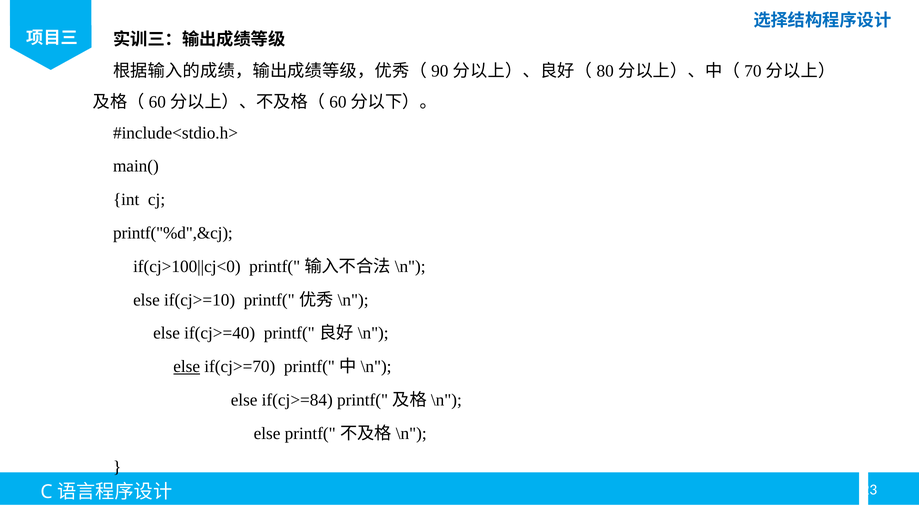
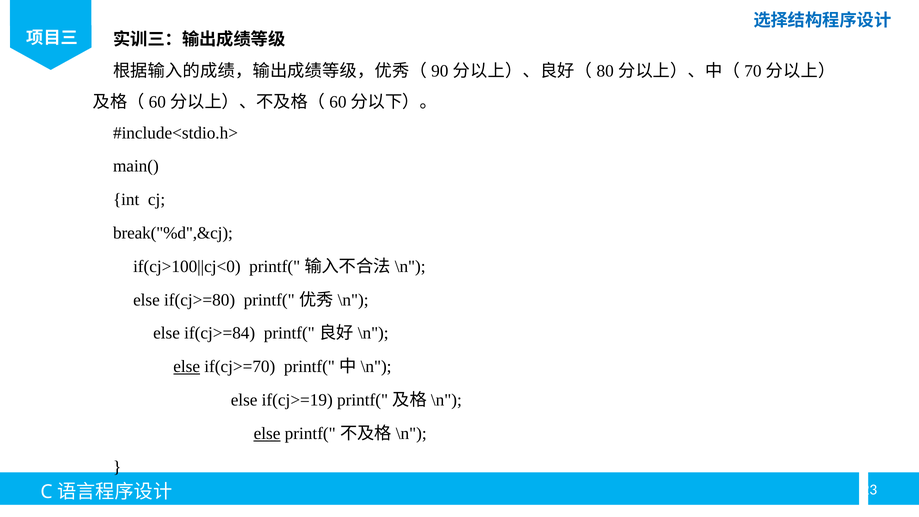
printf("%d",&cj: printf("%d",&cj -> break("%d",&cj
if(cj>=10: if(cj>=10 -> if(cj>=80
if(cj>=40: if(cj>=40 -> if(cj>=84
if(cj>=84: if(cj>=84 -> if(cj>=19
else at (267, 433) underline: none -> present
